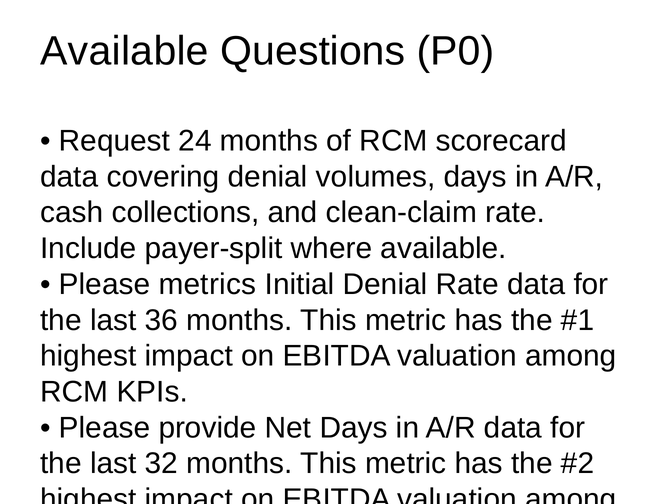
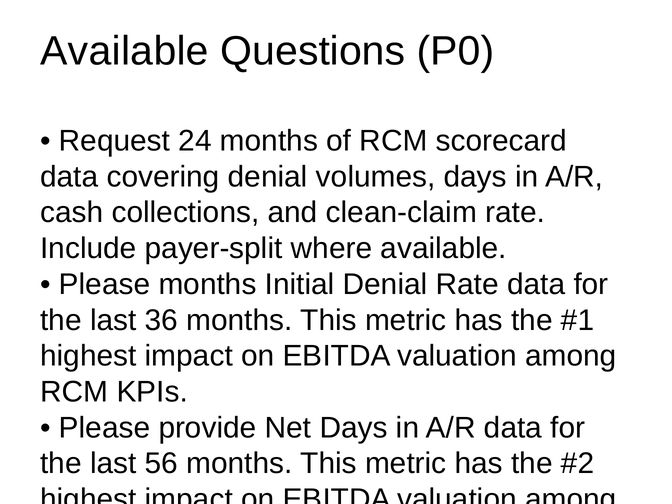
Please metrics: metrics -> months
32: 32 -> 56
